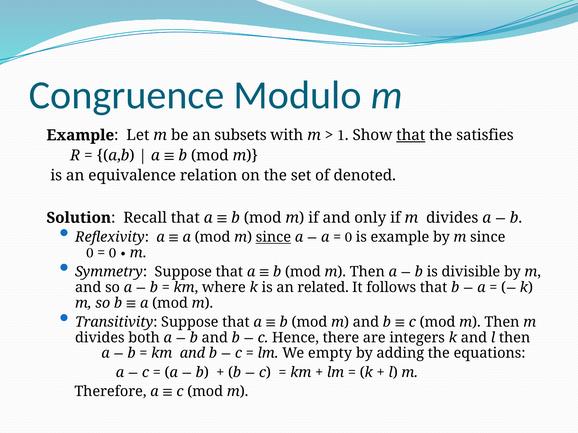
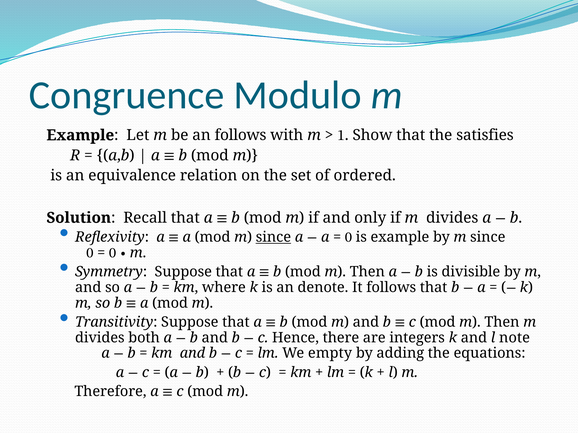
an subsets: subsets -> follows
that at (411, 135) underline: present -> none
denoted: denoted -> ordered
related: related -> denote
l then: then -> note
